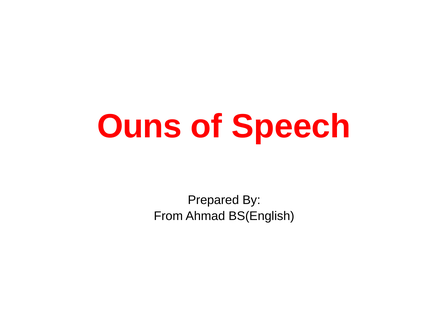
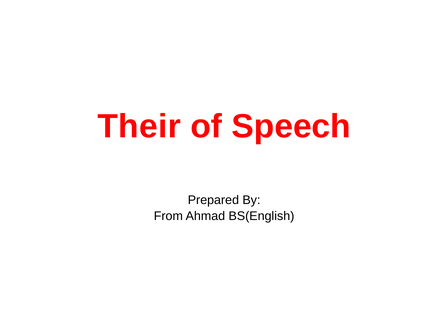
Ouns: Ouns -> Their
